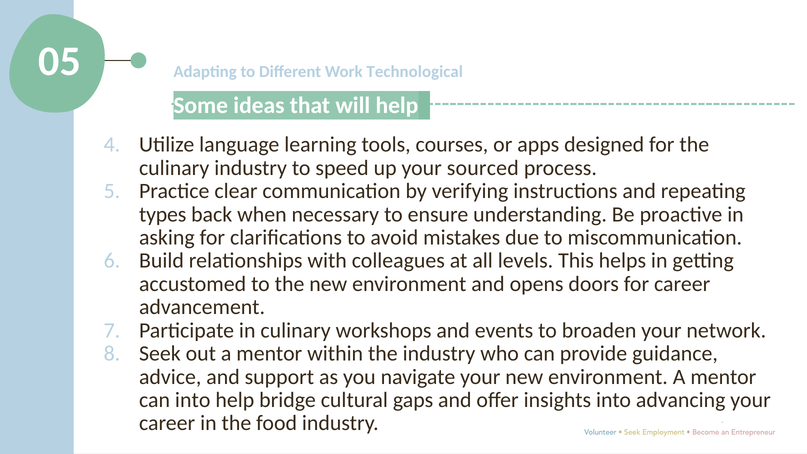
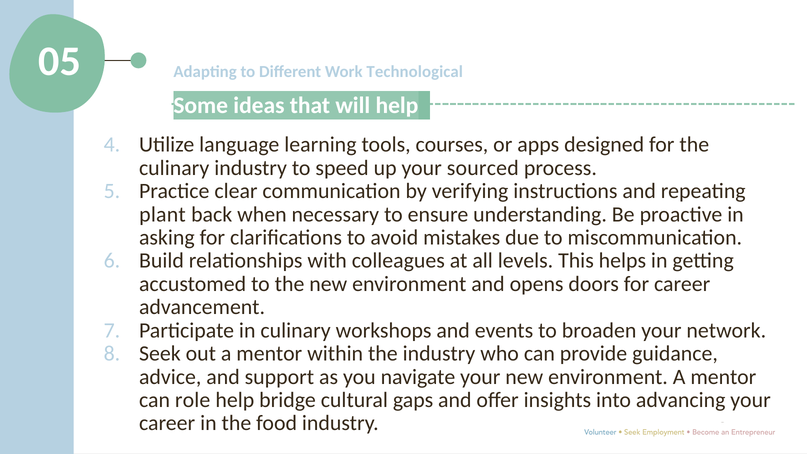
types: types -> plant
can into: into -> role
